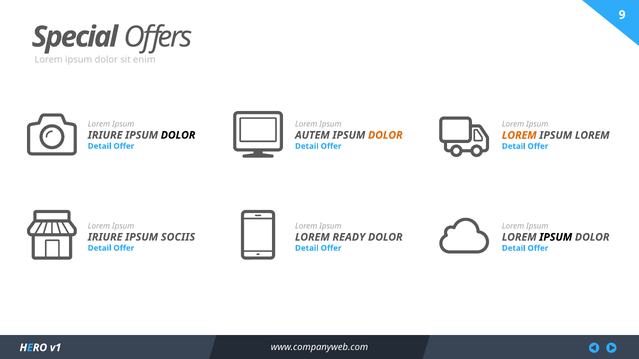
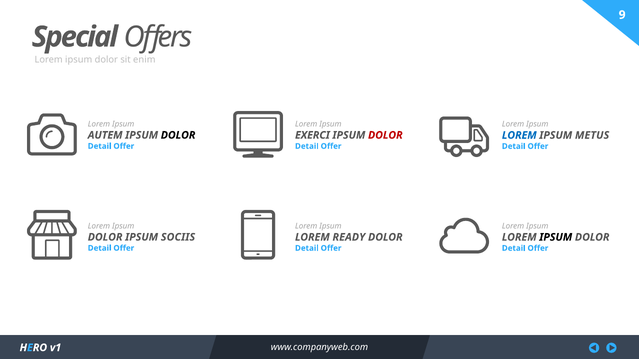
IRIURE at (105, 135): IRIURE -> AUTEM
AUTEM: AUTEM -> EXERCI
DOLOR at (385, 135) colour: orange -> red
LOREM at (519, 135) colour: orange -> blue
LOREM at (592, 135): LOREM -> METUS
IRIURE at (105, 237): IRIURE -> DOLOR
